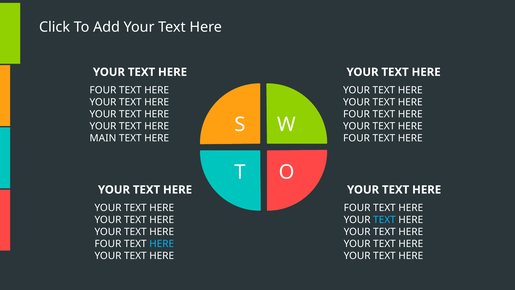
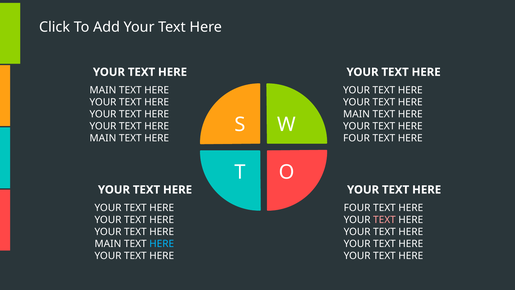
FOUR at (103, 90): FOUR -> MAIN
FOUR at (357, 114): FOUR -> MAIN
TEXT at (384, 220) colour: light blue -> pink
FOUR at (108, 244): FOUR -> MAIN
